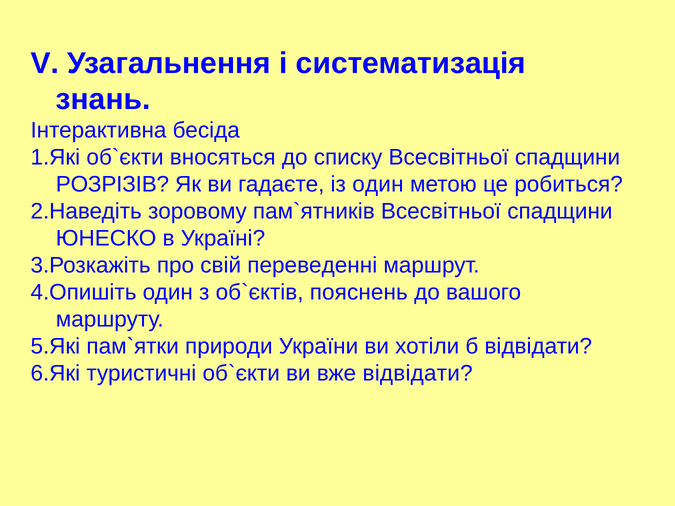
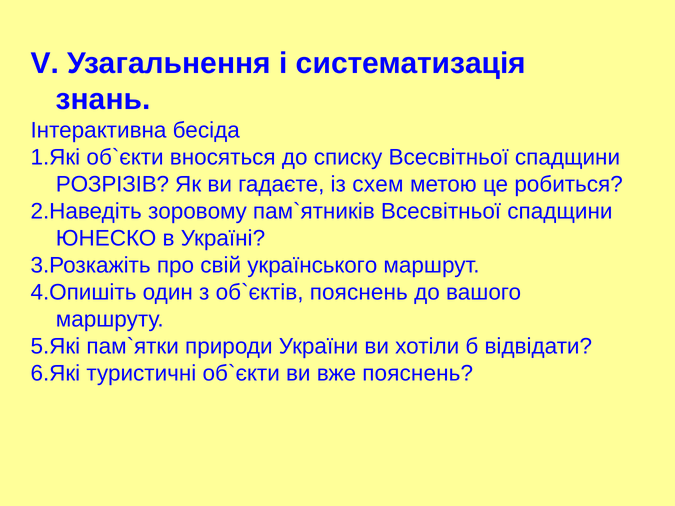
із один: один -> схем
переведенні: переведенні -> українського
вже відвідати: відвідати -> пояснень
